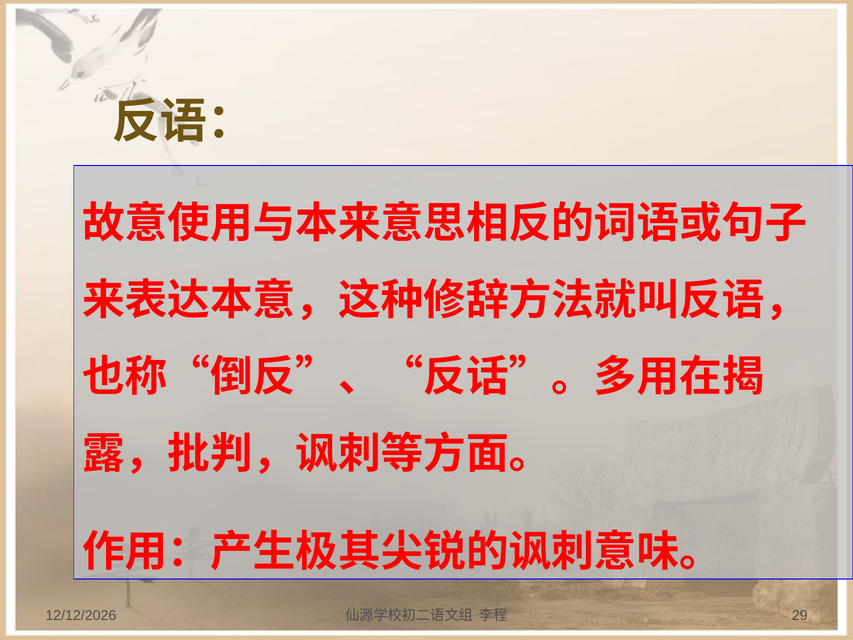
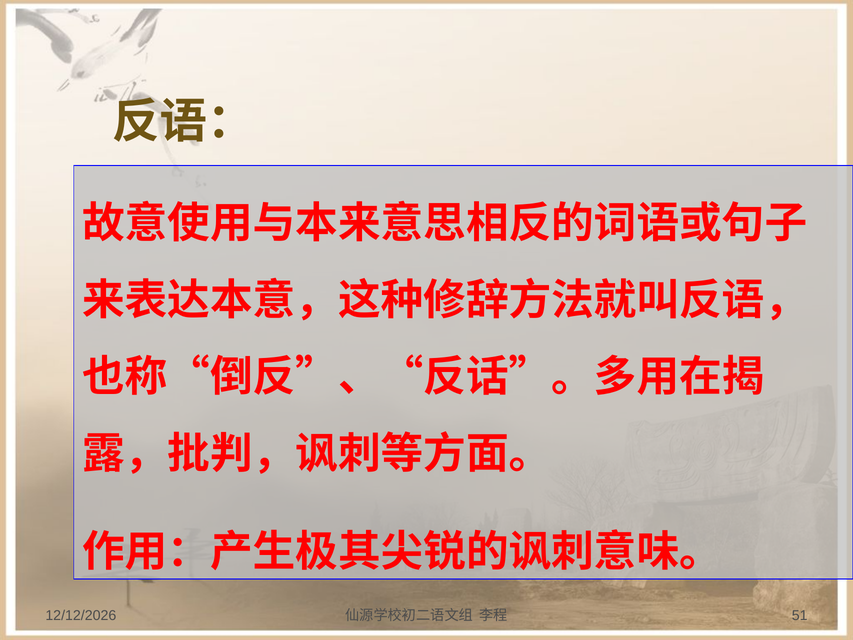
29: 29 -> 51
